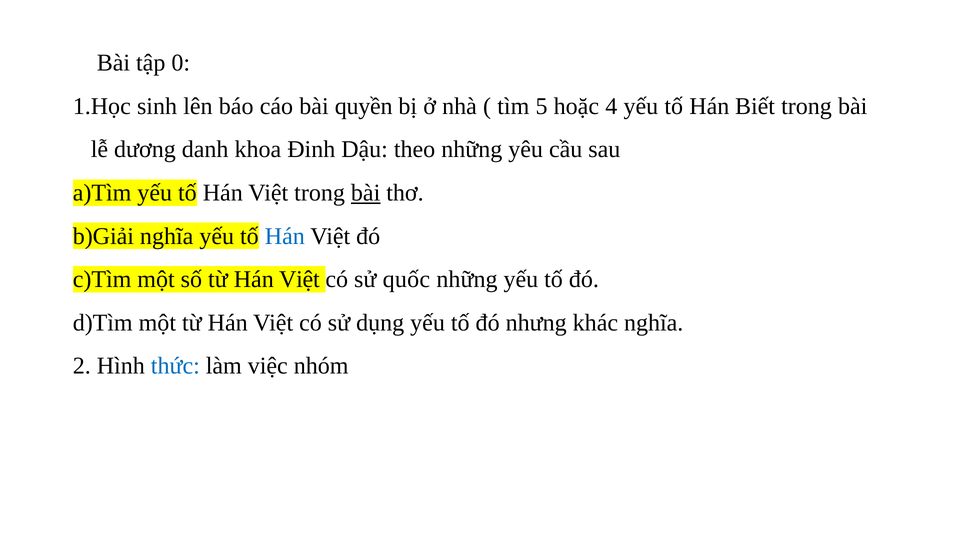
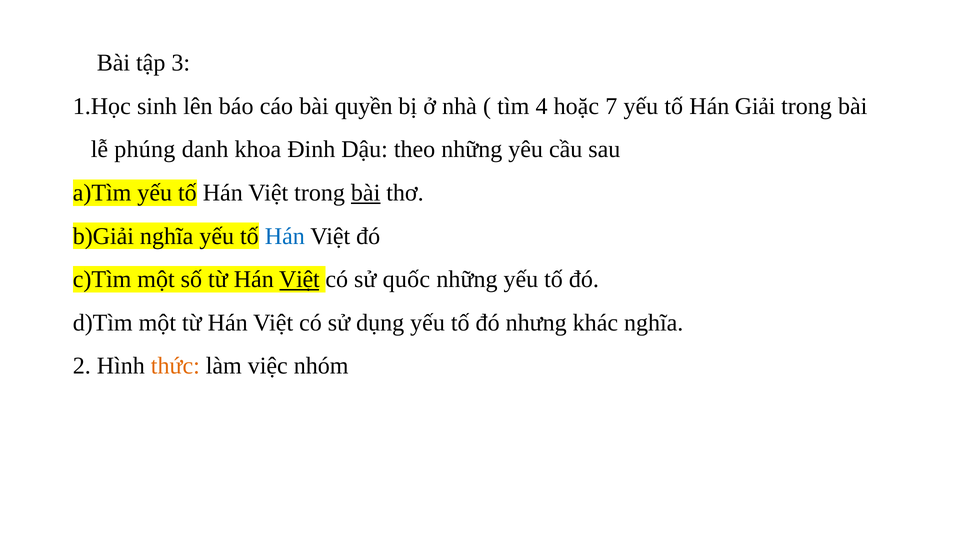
0: 0 -> 3
5: 5 -> 4
4: 4 -> 7
Biết: Biết -> Giải
dương: dương -> phúng
Việt at (299, 279) underline: none -> present
thức colour: blue -> orange
